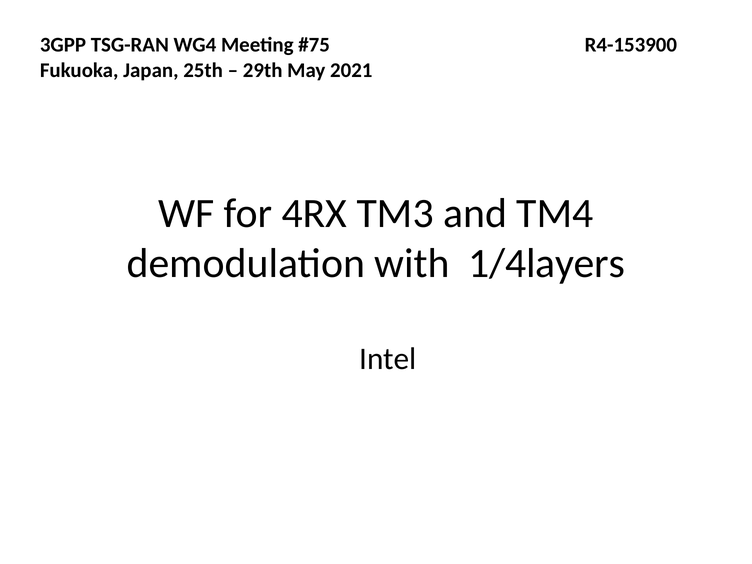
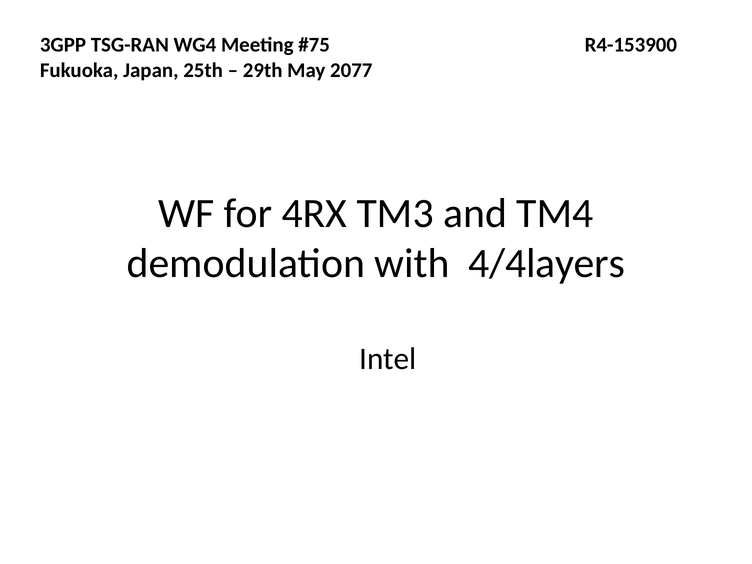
2021: 2021 -> 2077
1/4layers: 1/4layers -> 4/4layers
